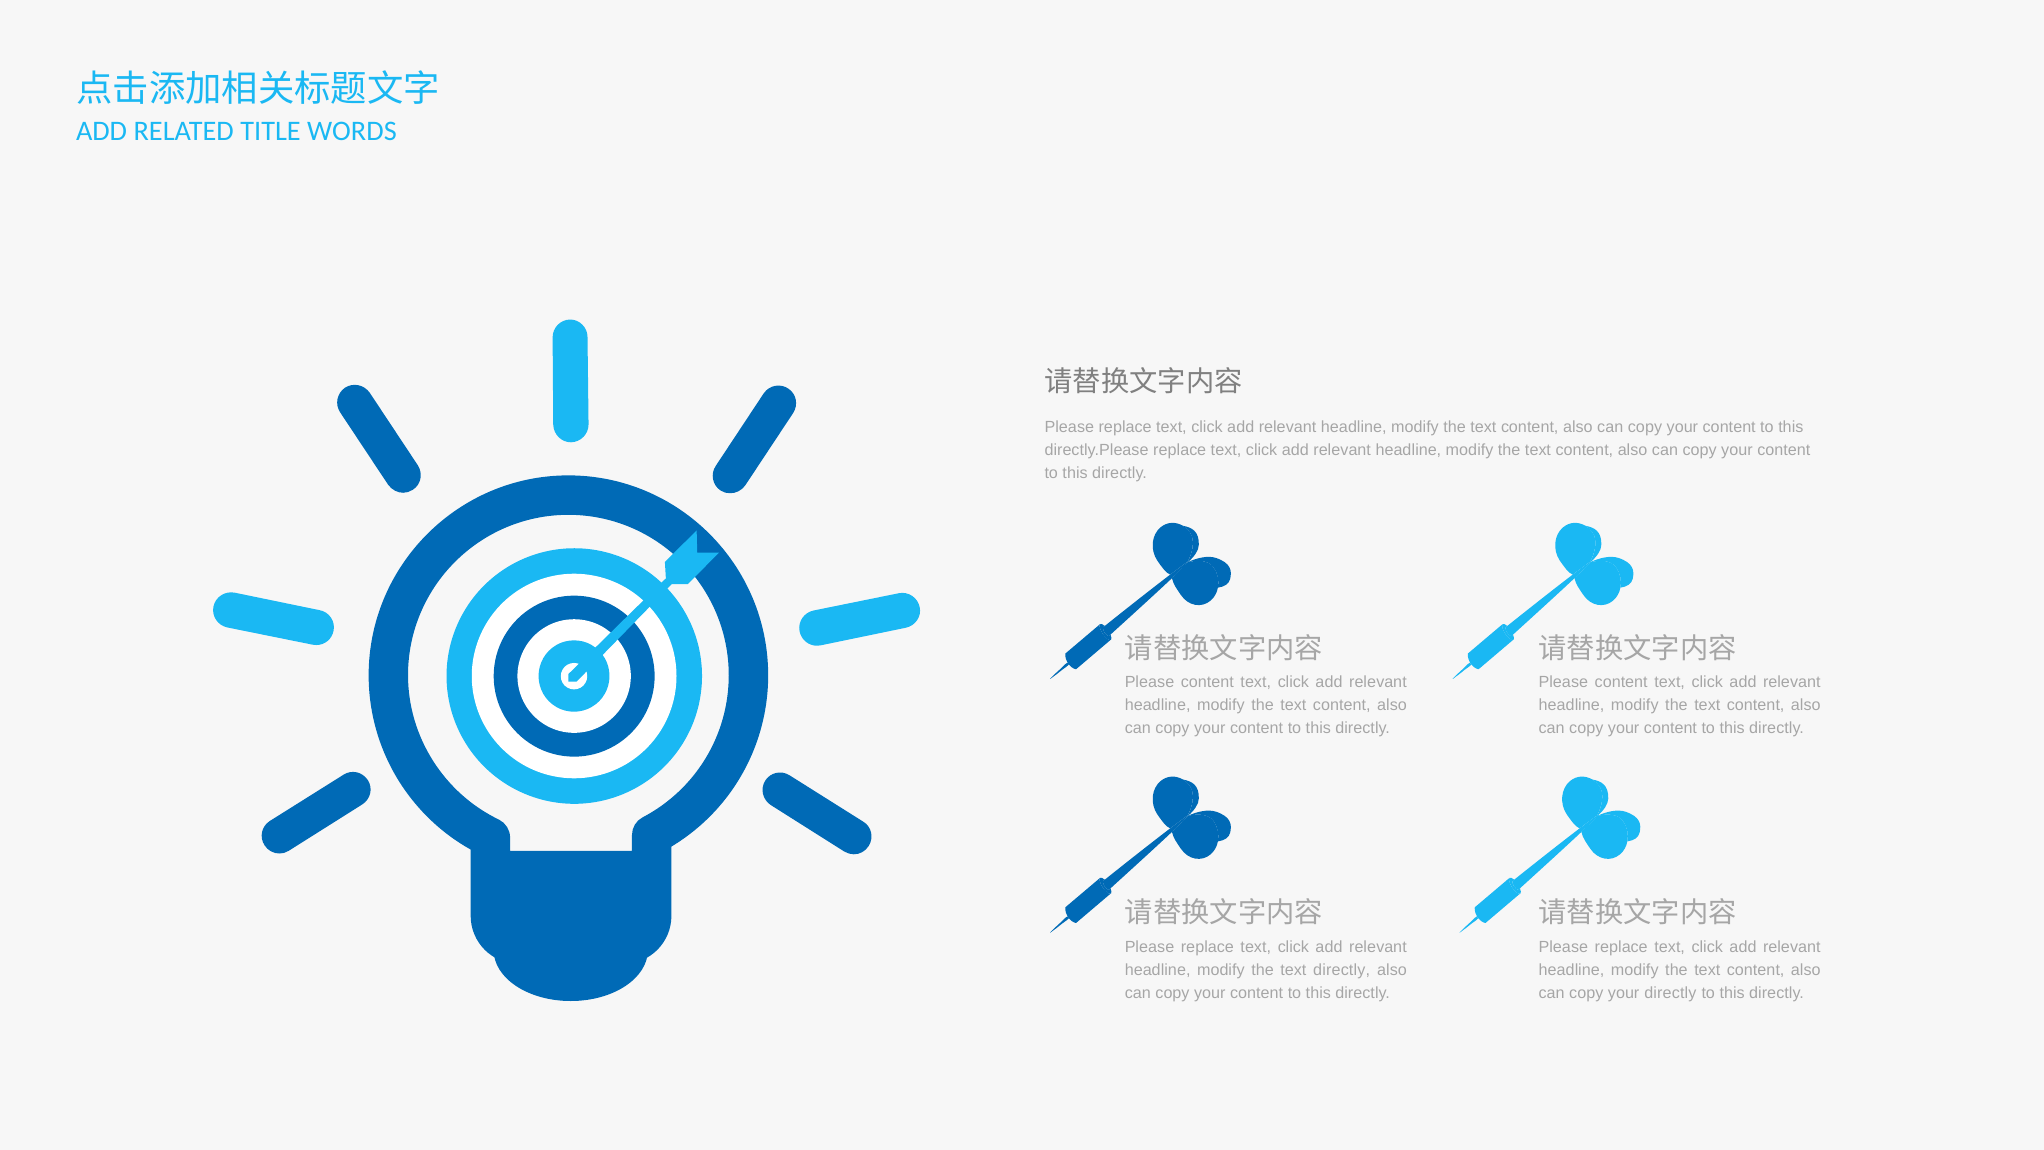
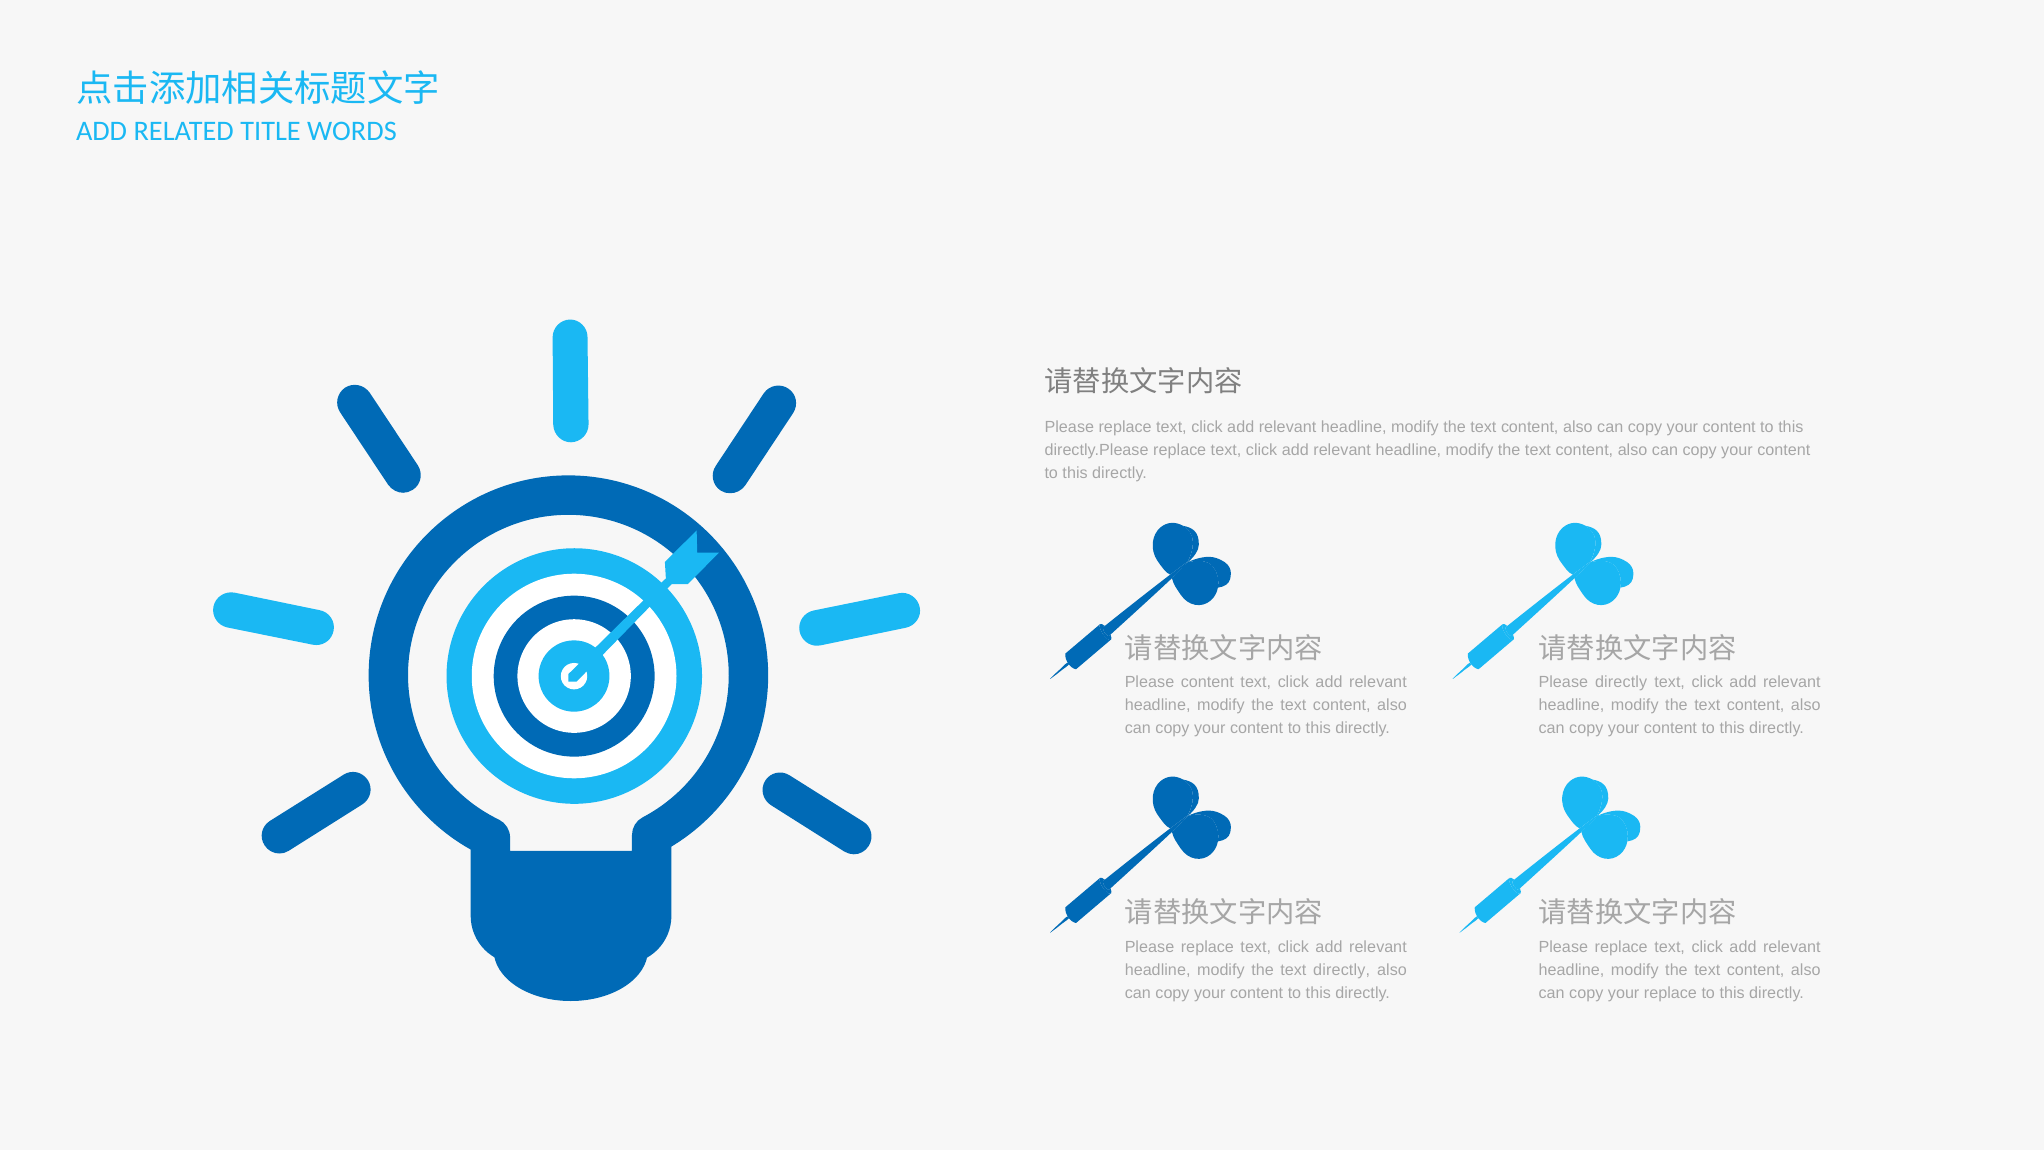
content at (1621, 682): content -> directly
your directly: directly -> replace
